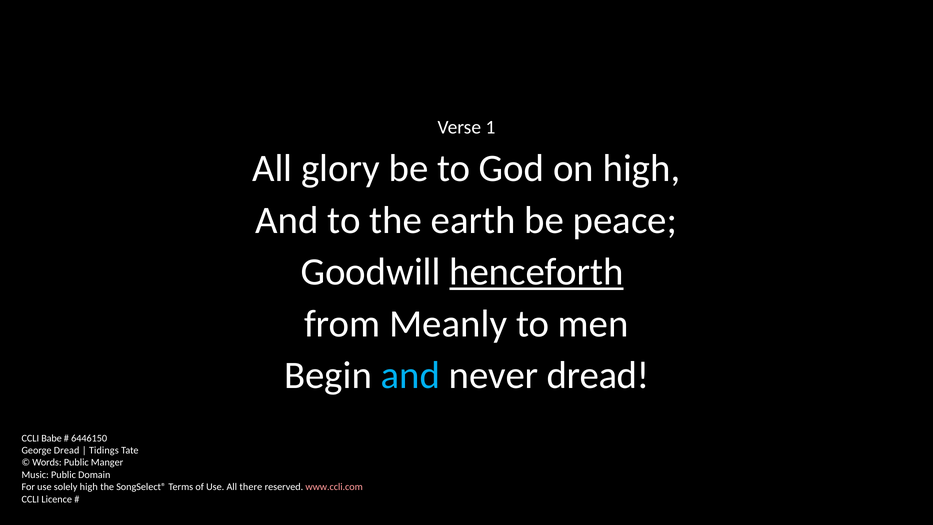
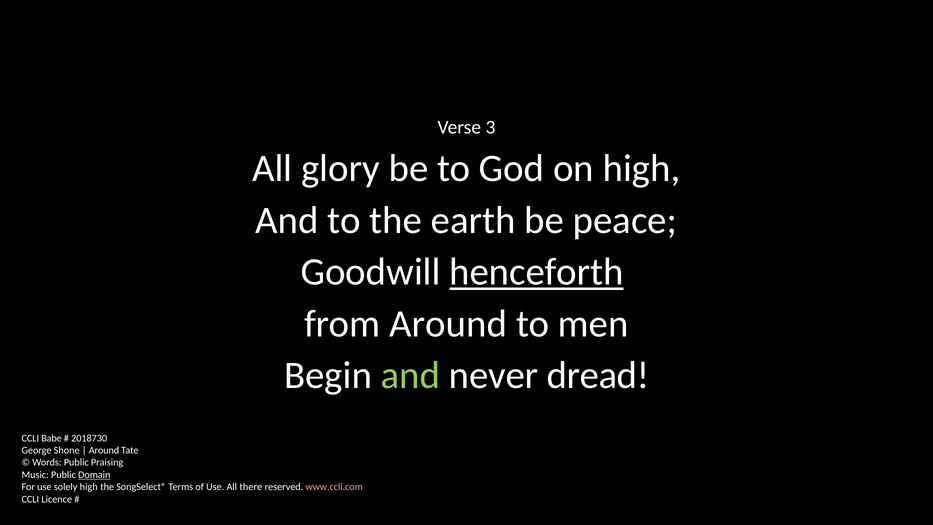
1: 1 -> 3
from Meanly: Meanly -> Around
and at (410, 375) colour: light blue -> light green
6446150: 6446150 -> 2018730
George Dread: Dread -> Shone
Tidings at (104, 450): Tidings -> Around
Manger: Manger -> Praising
Domain underline: none -> present
